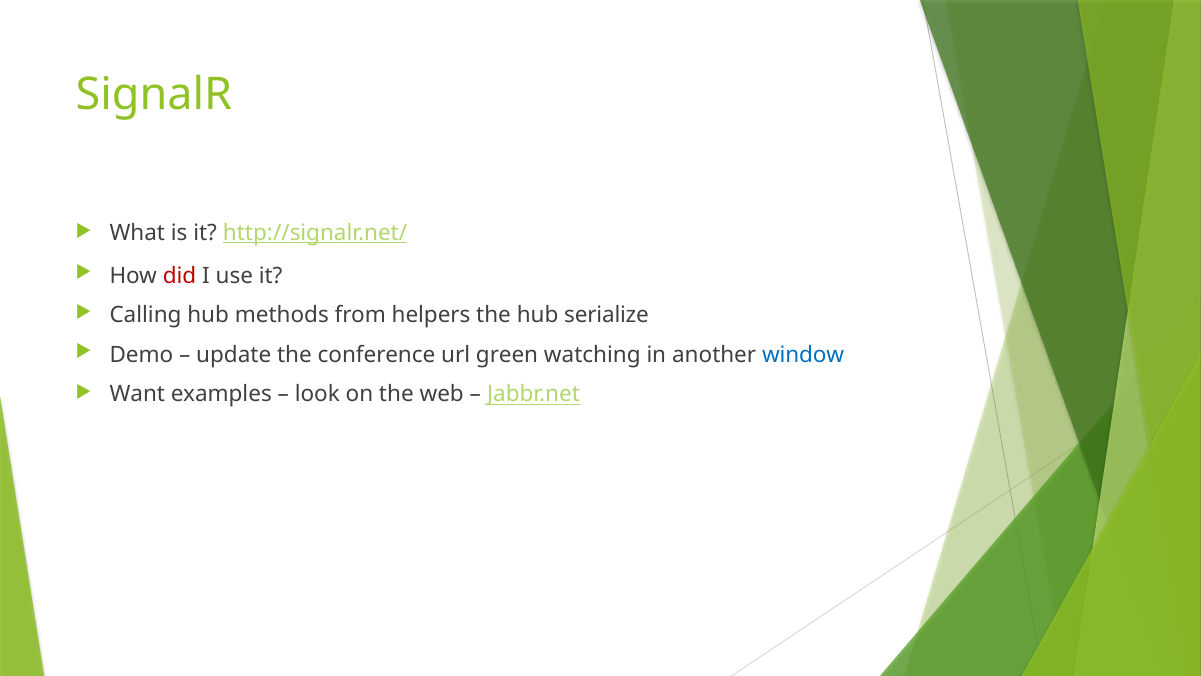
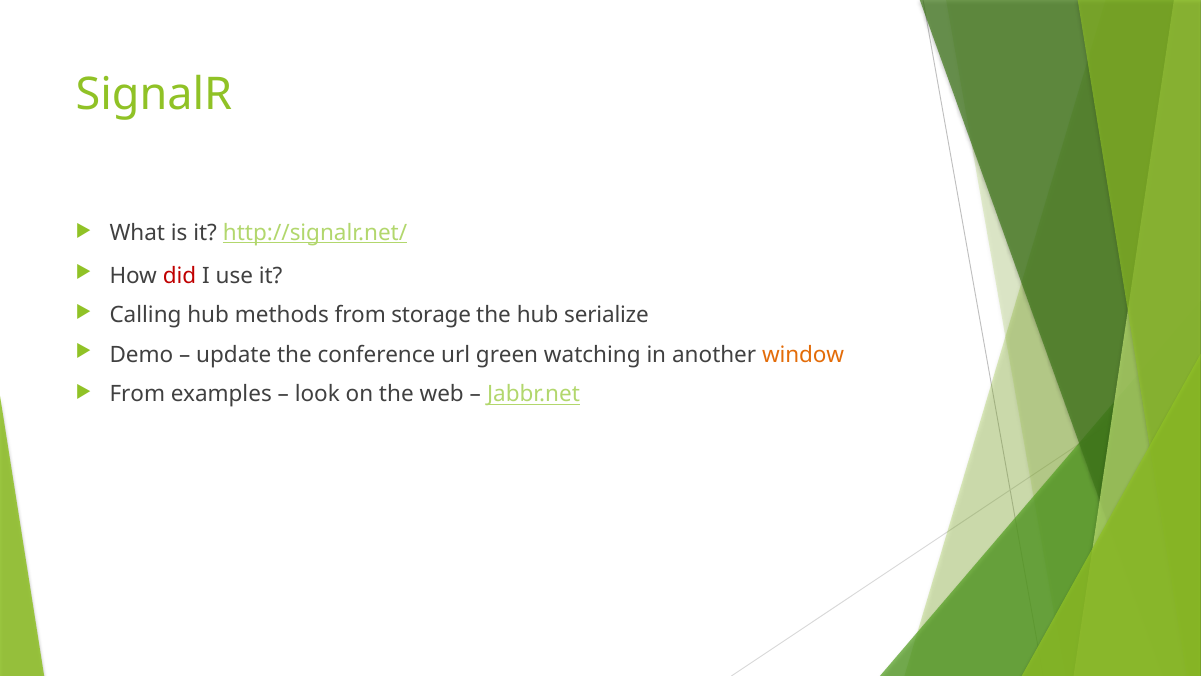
helpers: helpers -> storage
window colour: blue -> orange
Want at (137, 394): Want -> From
